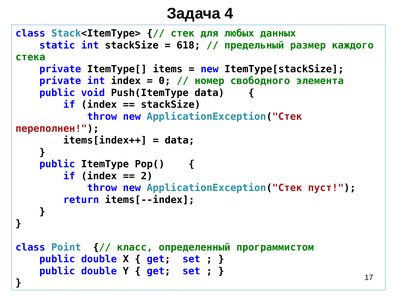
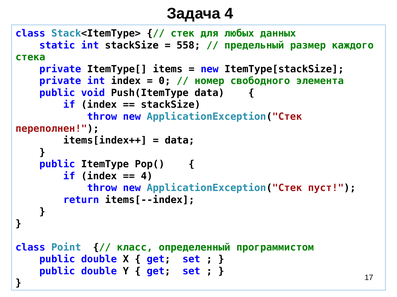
618: 618 -> 558
2 at (147, 176): 2 -> 4
